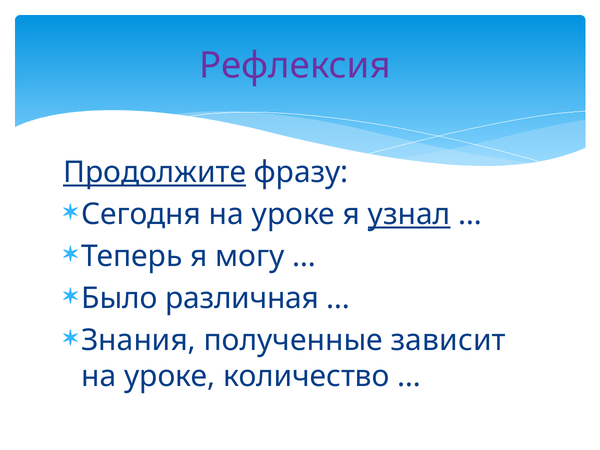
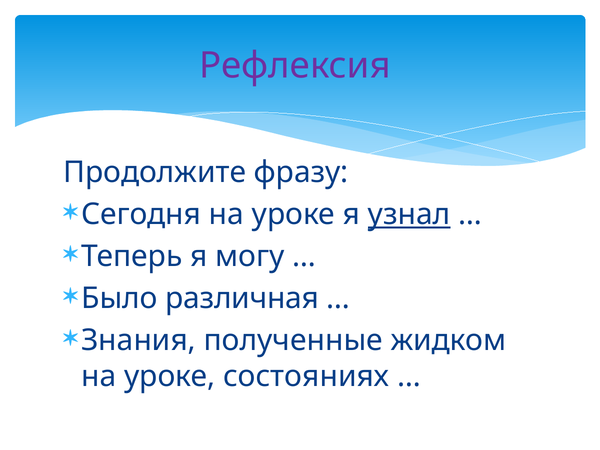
Продолжите underline: present -> none
зависит: зависит -> жидком
количество: количество -> состояниях
